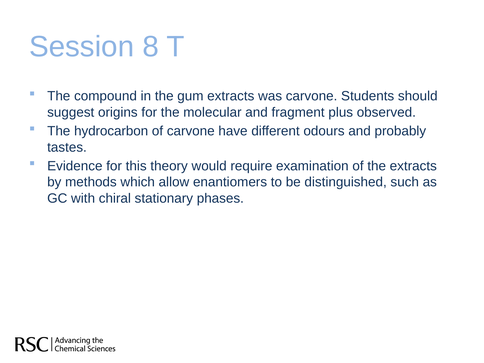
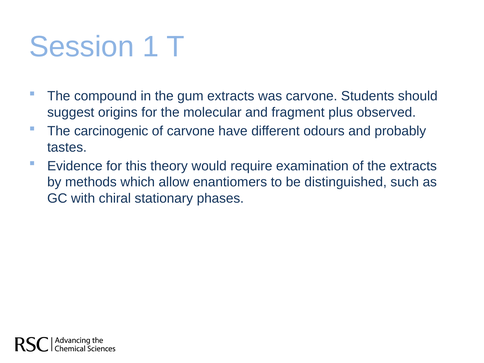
8: 8 -> 1
hydrocarbon: hydrocarbon -> carcinogenic
